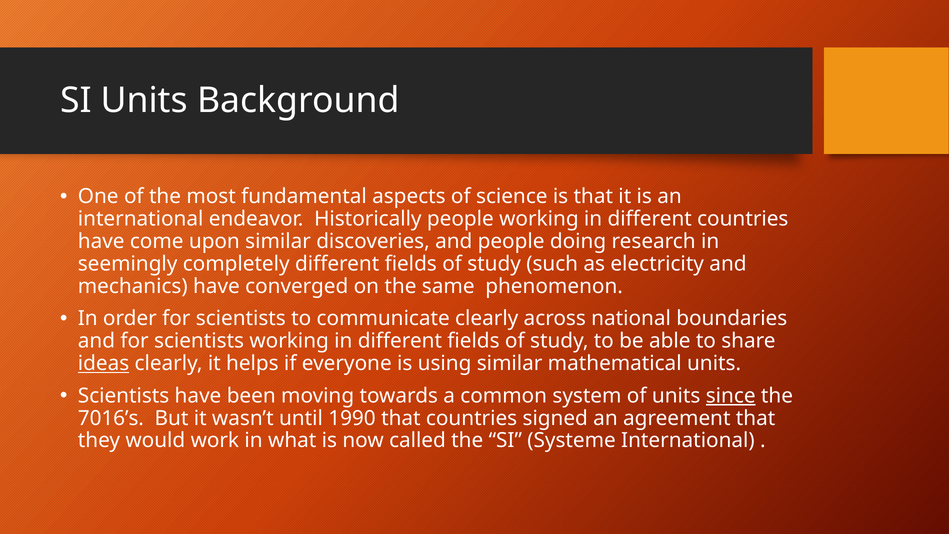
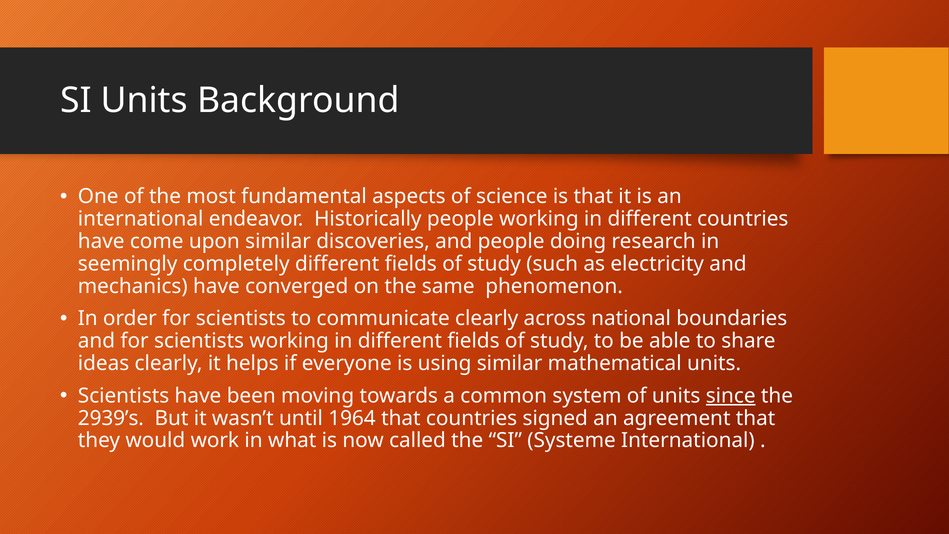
ideas underline: present -> none
7016’s: 7016’s -> 2939’s
1990: 1990 -> 1964
